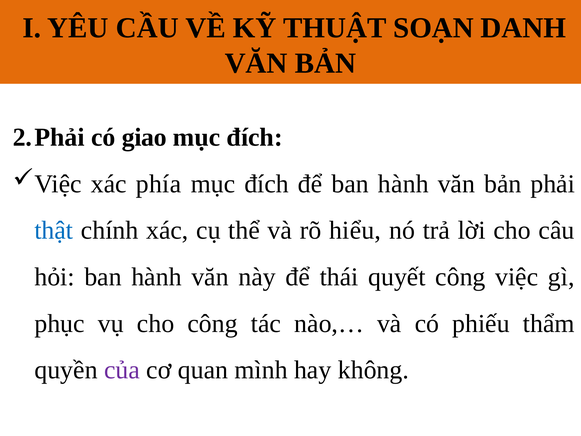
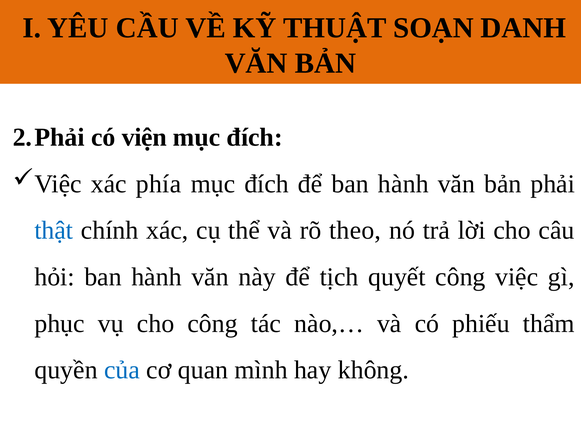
giao: giao -> viện
hiểu: hiểu -> theo
thái: thái -> tịch
của colour: purple -> blue
